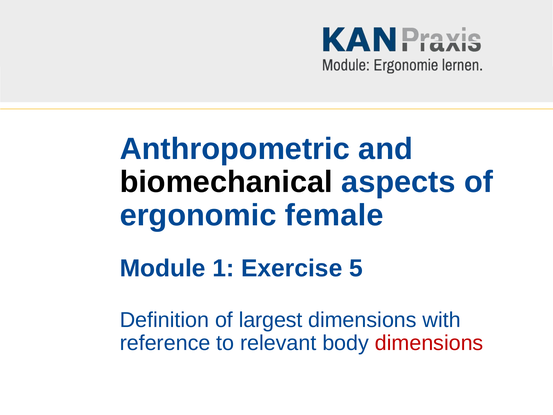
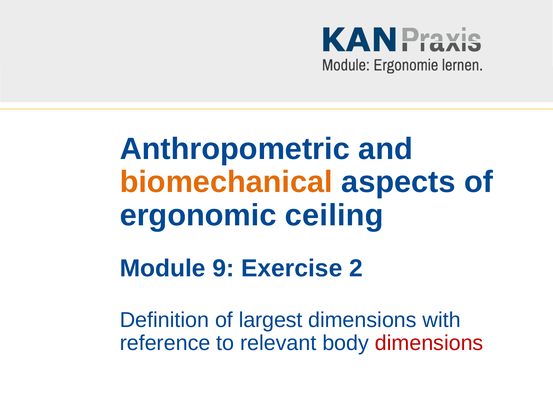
biomechanical colour: black -> orange
female: female -> ceiling
1: 1 -> 9
5: 5 -> 2
